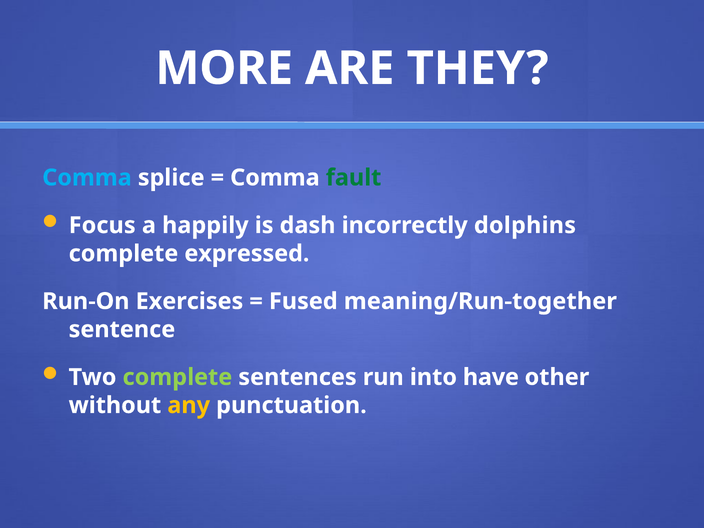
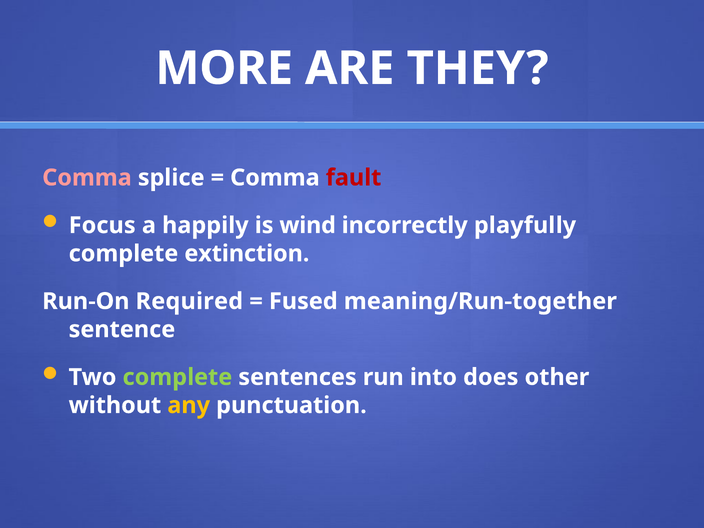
Comma at (87, 178) colour: light blue -> pink
fault colour: green -> red
dash: dash -> wind
dolphins: dolphins -> playfully
expressed: expressed -> extinction
Exercises: Exercises -> Required
have: have -> does
